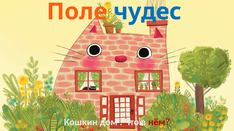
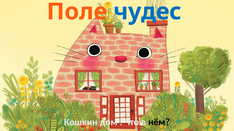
нём colour: red -> black
